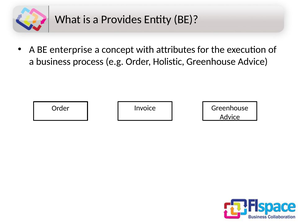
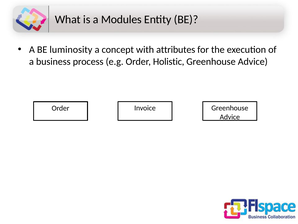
Provides: Provides -> Modules
enterprise: enterprise -> luminosity
